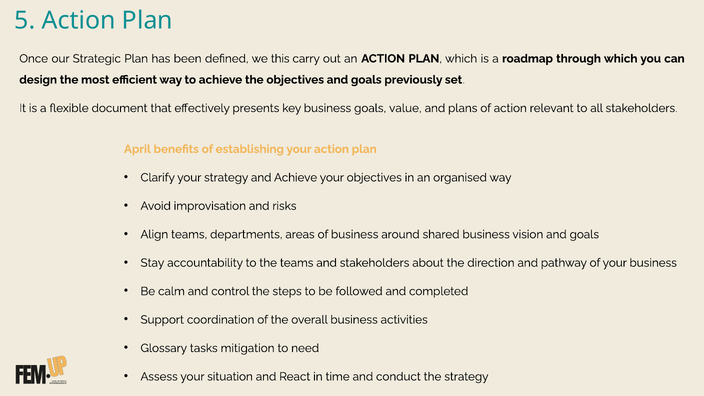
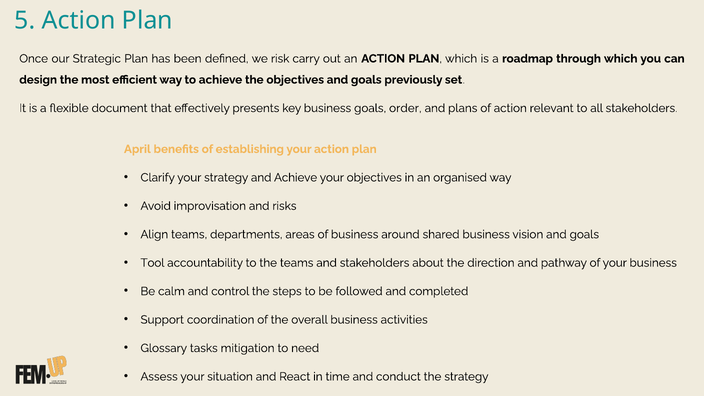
this: this -> risk
value: value -> order
Stay: Stay -> Tool
